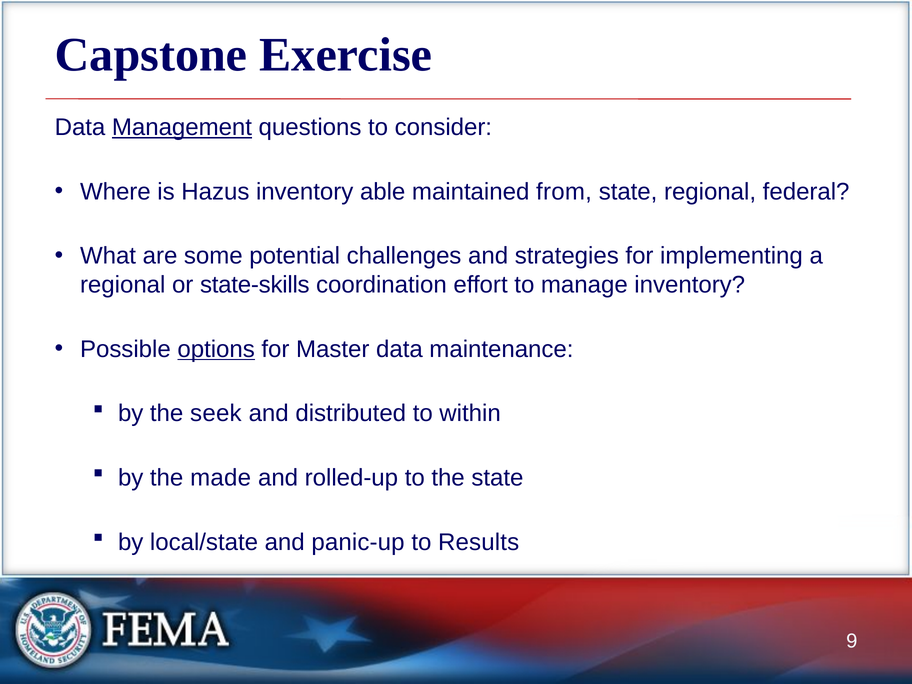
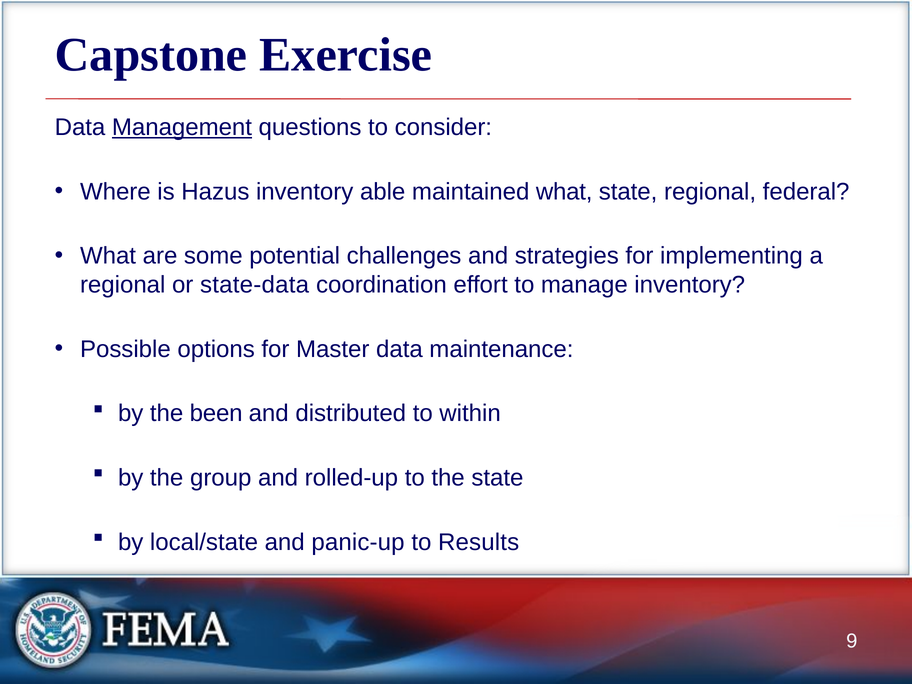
maintained from: from -> what
state-skills: state-skills -> state-data
options underline: present -> none
seek: seek -> been
made: made -> group
